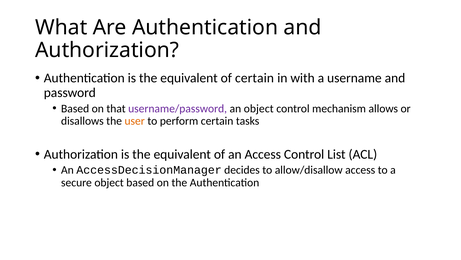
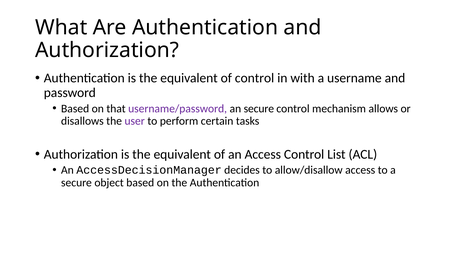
of certain: certain -> control
an object: object -> secure
user colour: orange -> purple
